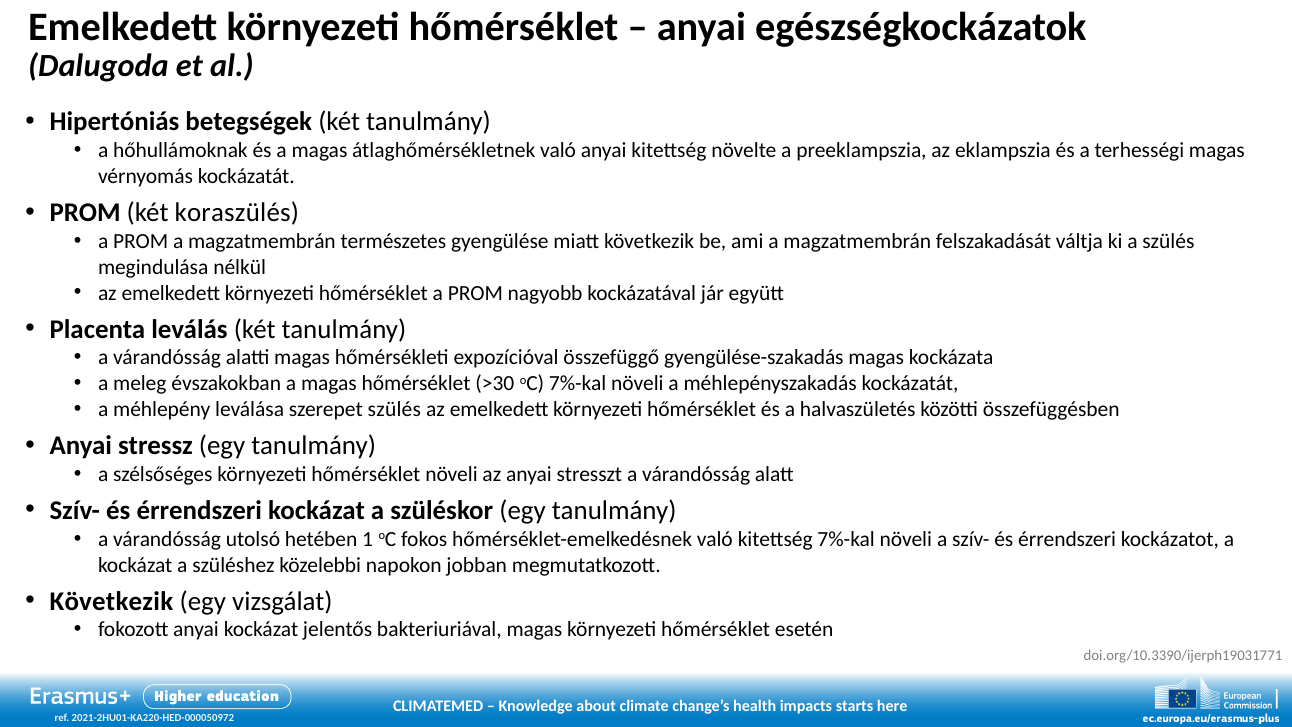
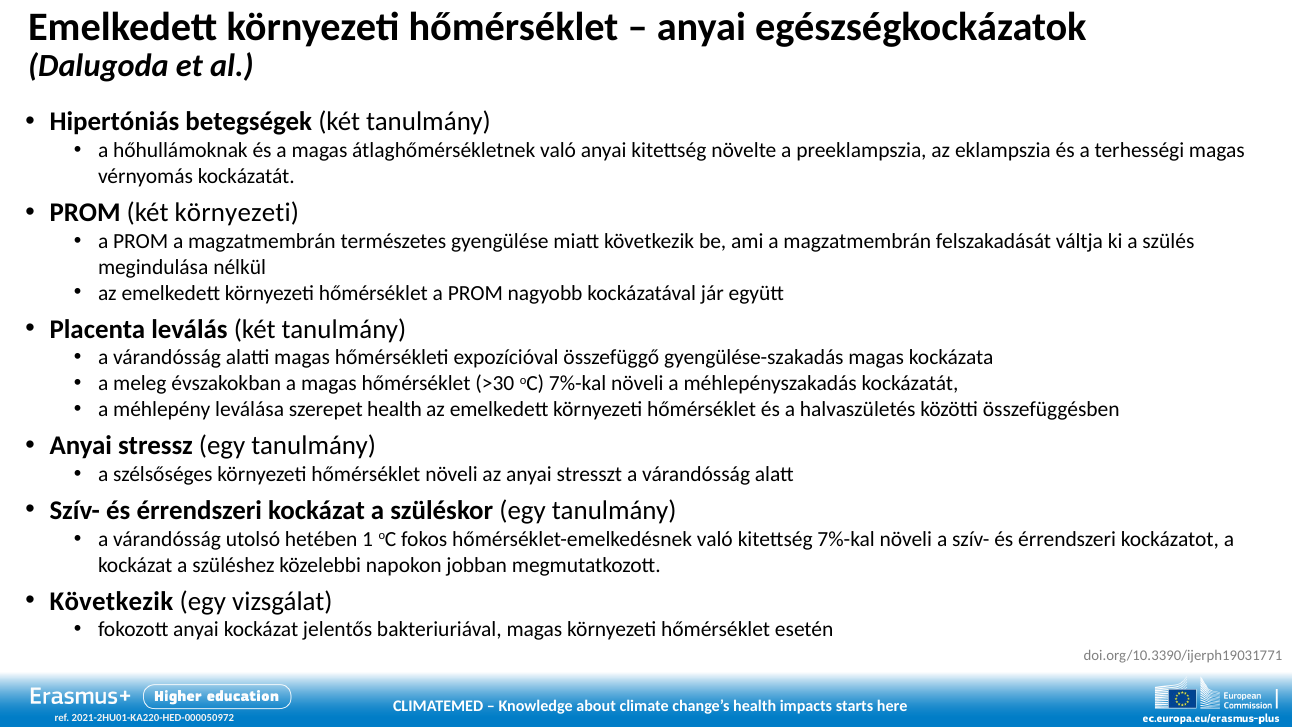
két koraszülés: koraszülés -> környezeti
szerepet szülés: szülés -> health
